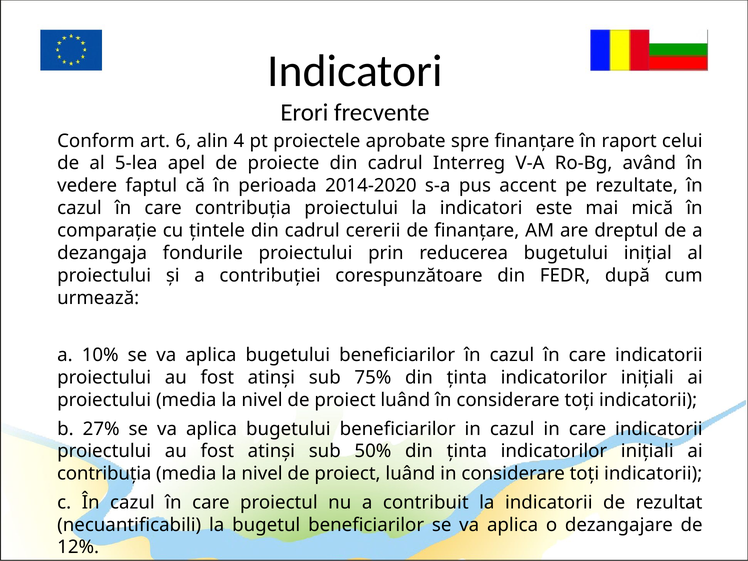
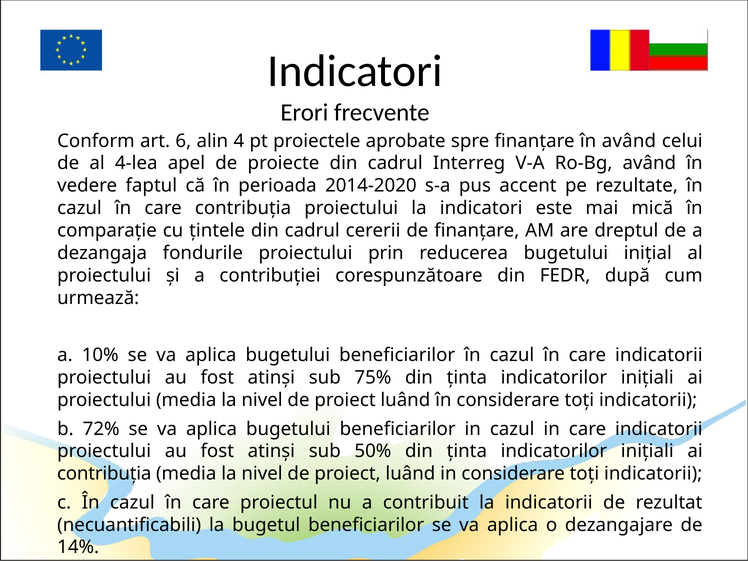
în raport: raport -> având
5-lea: 5-lea -> 4-lea
27%: 27% -> 72%
12%: 12% -> 14%
